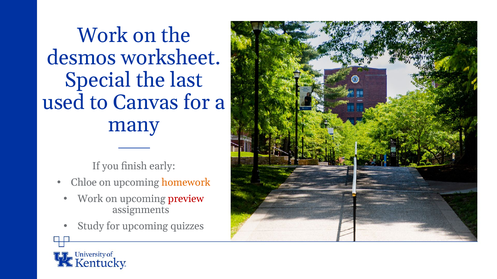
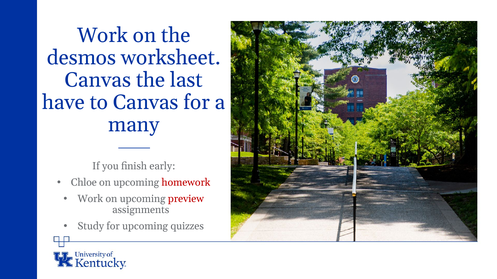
Special at (98, 80): Special -> Canvas
used: used -> have
homework colour: orange -> red
